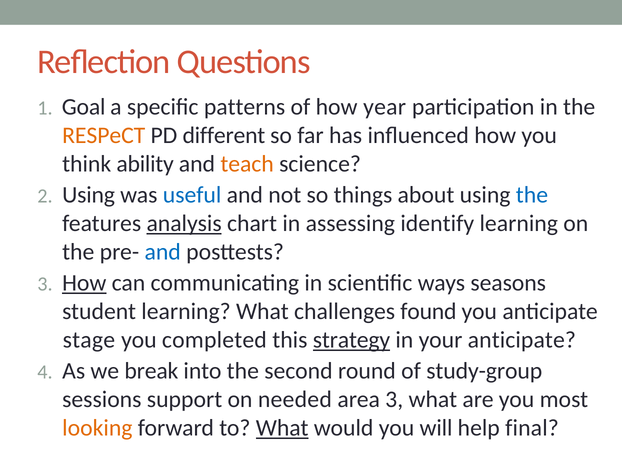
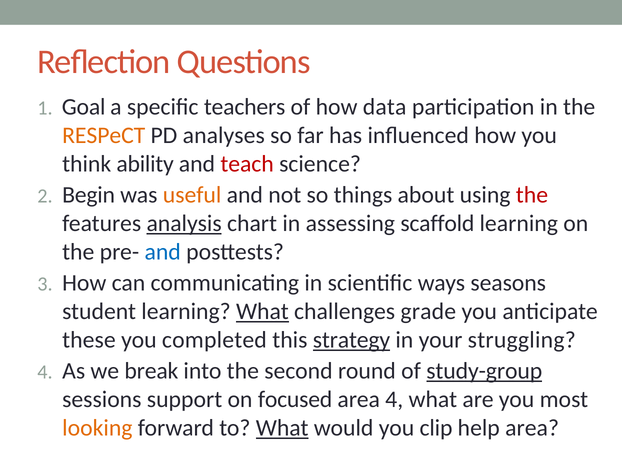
patterns: patterns -> teachers
year: year -> data
different: different -> analyses
teach colour: orange -> red
2 Using: Using -> Begin
useful colour: blue -> orange
the at (532, 195) colour: blue -> red
identify: identify -> scaffold
How at (84, 283) underline: present -> none
What at (262, 312) underline: none -> present
found: found -> grade
stage: stage -> these
your anticipate: anticipate -> struggling
study-group underline: none -> present
needed: needed -> focused
area 3: 3 -> 4
will: will -> clip
help final: final -> area
